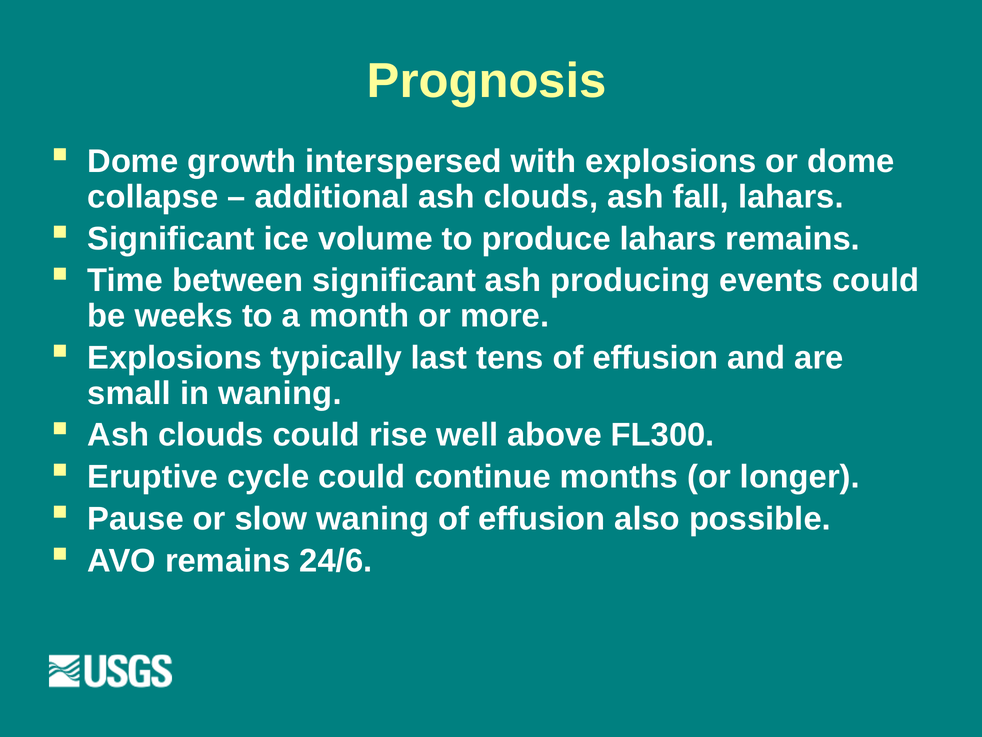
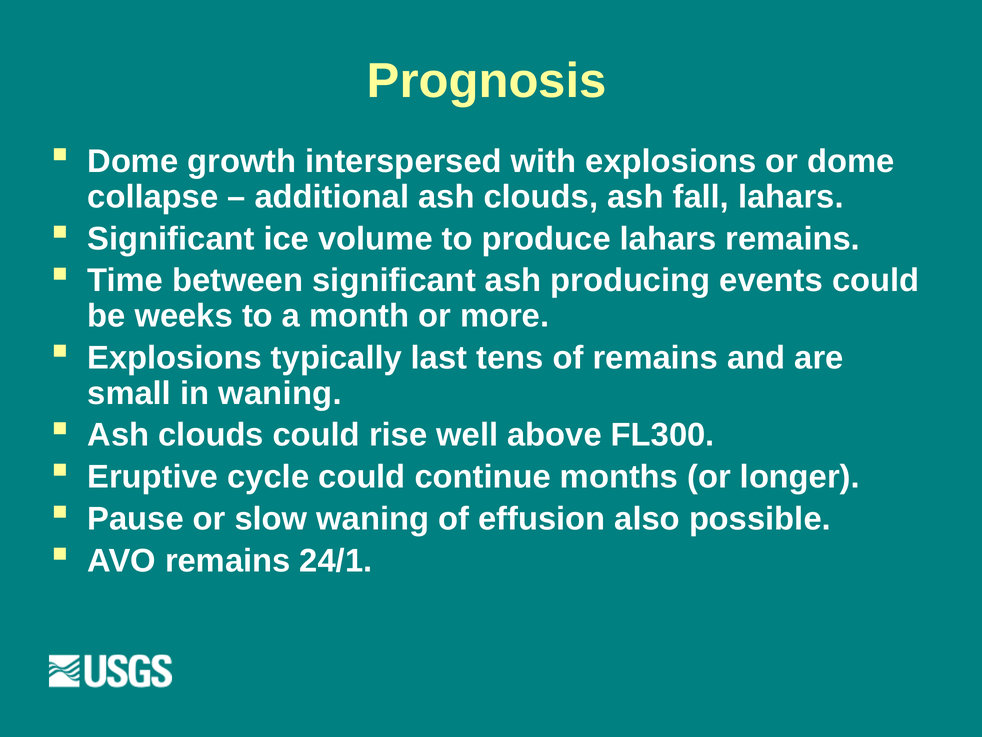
tens of effusion: effusion -> remains
24/6: 24/6 -> 24/1
